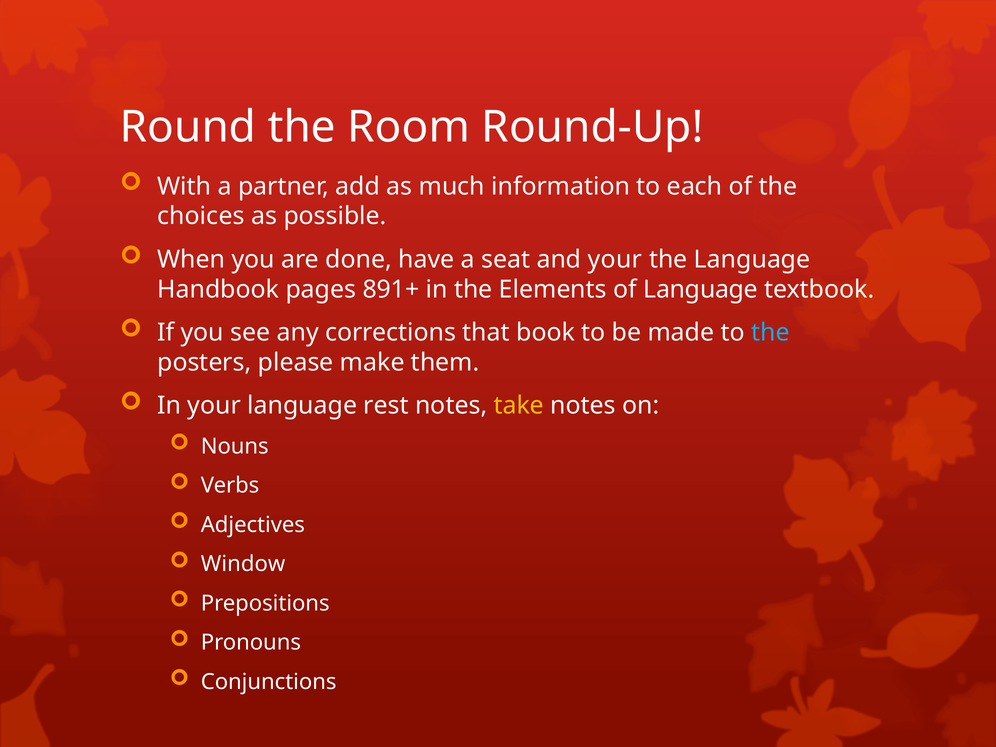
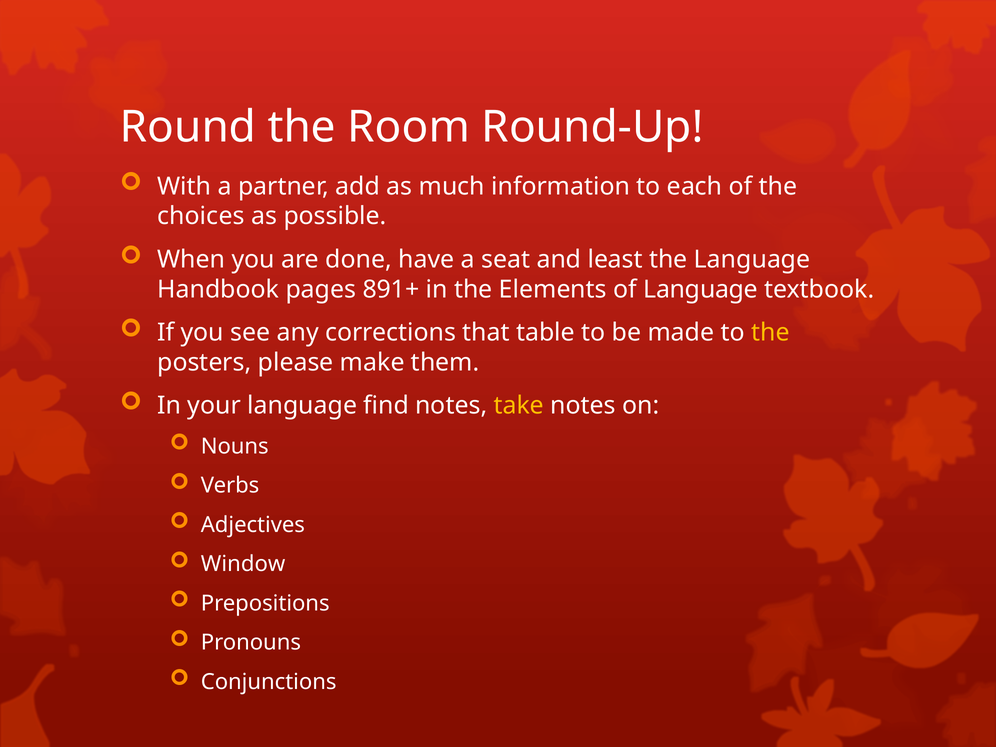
and your: your -> least
book: book -> table
the at (770, 332) colour: light blue -> yellow
rest: rest -> find
